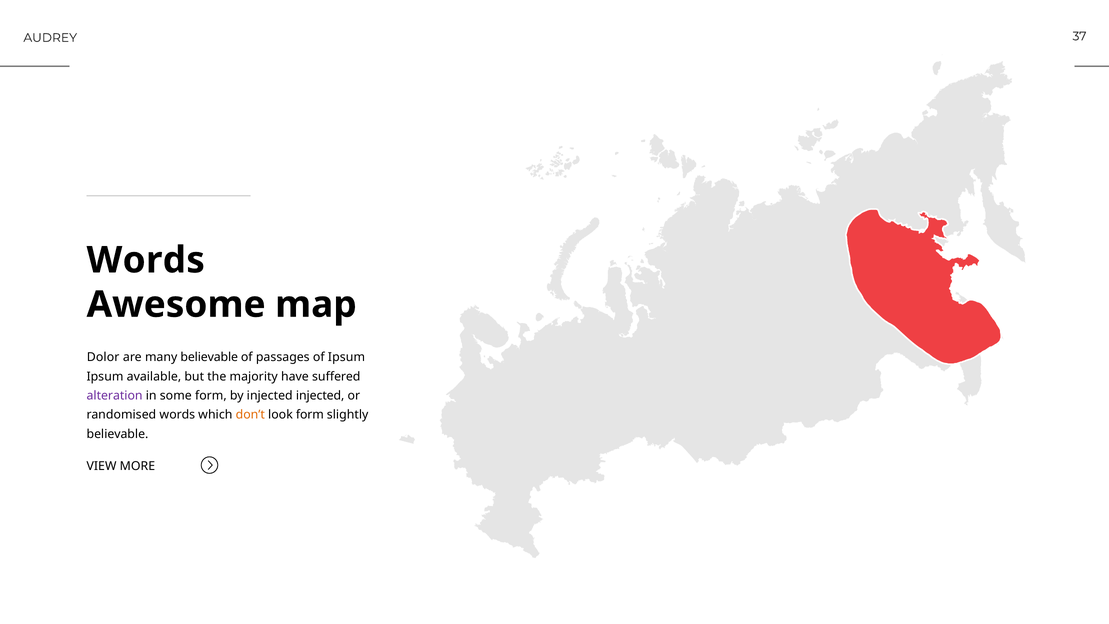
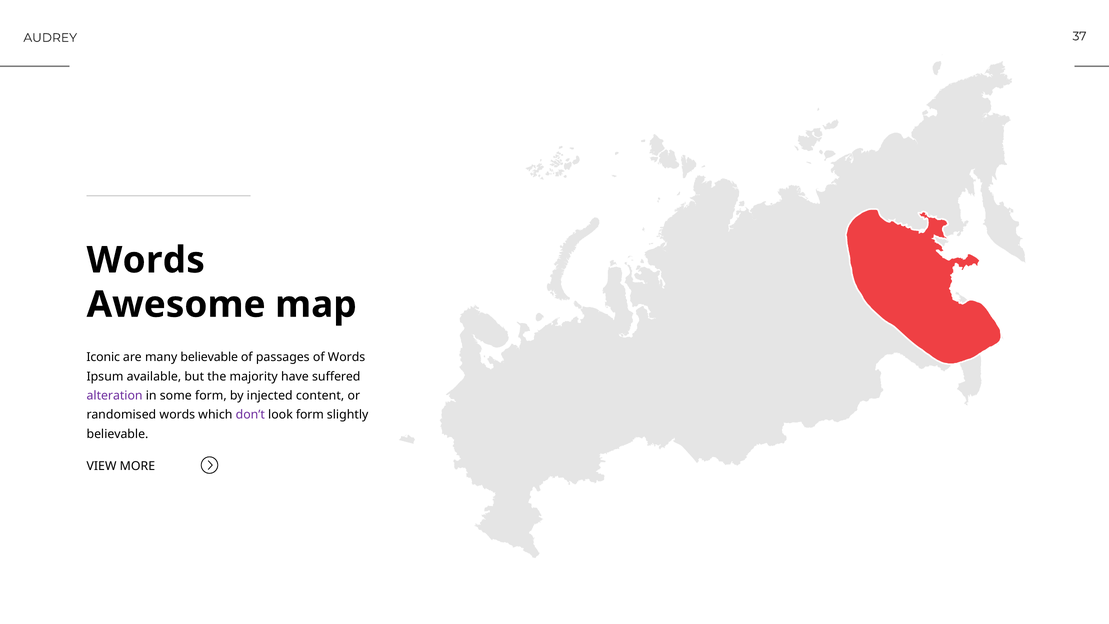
Dolor: Dolor -> Iconic
of Ipsum: Ipsum -> Words
injected injected: injected -> content
don’t colour: orange -> purple
